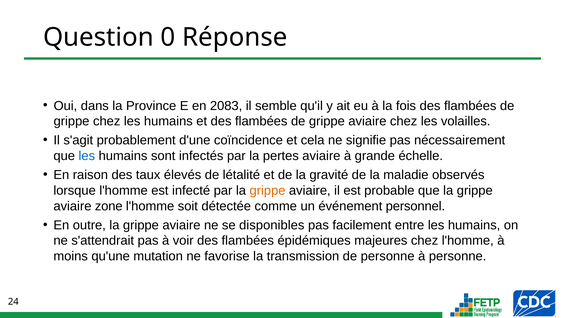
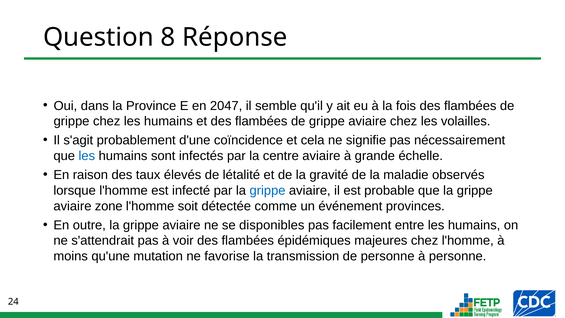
0: 0 -> 8
2083: 2083 -> 2047
pertes: pertes -> centre
grippe at (268, 190) colour: orange -> blue
personnel: personnel -> provinces
